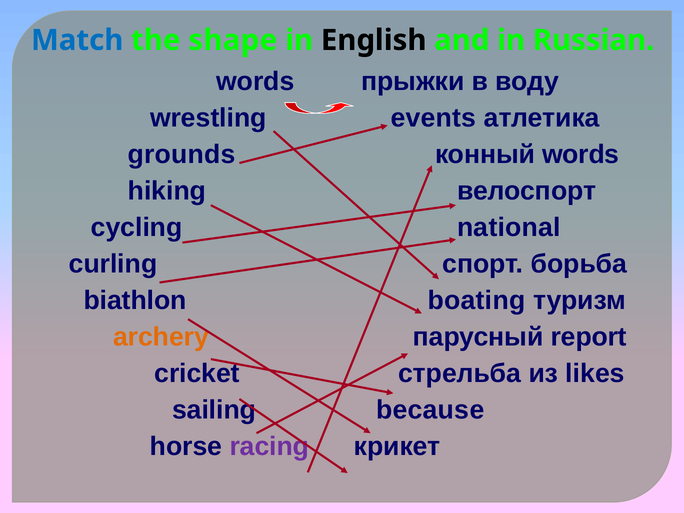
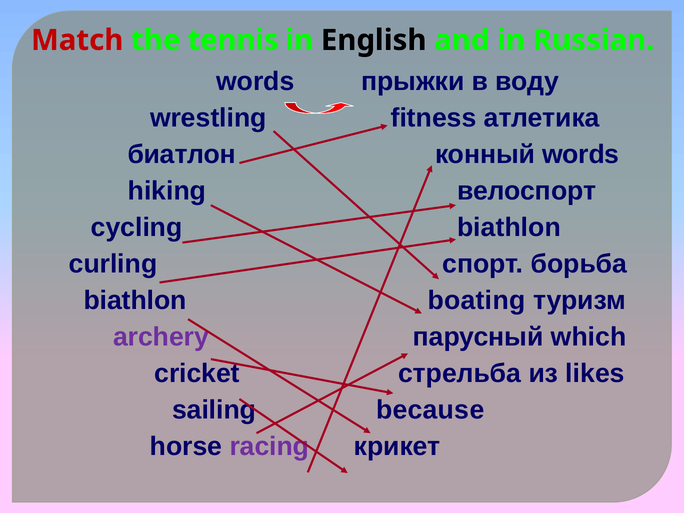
Match colour: blue -> red
shape: shape -> tennis
events: events -> fitness
grounds: grounds -> биатлон
cycling national: national -> biathlon
archery colour: orange -> purple
report: report -> which
